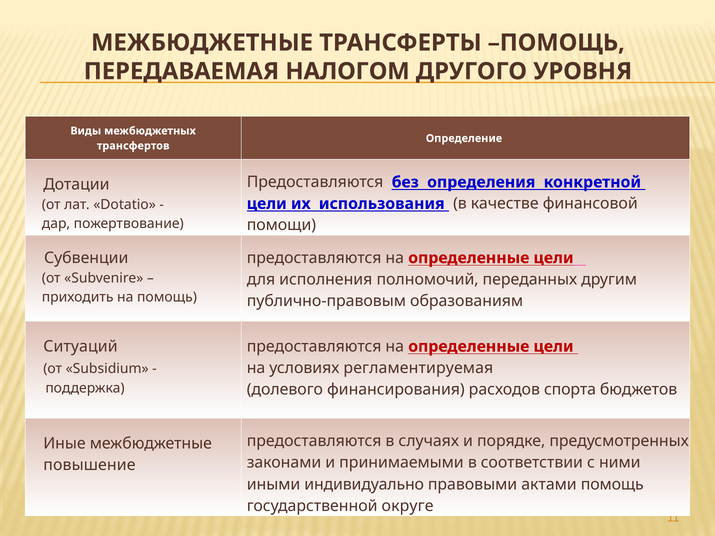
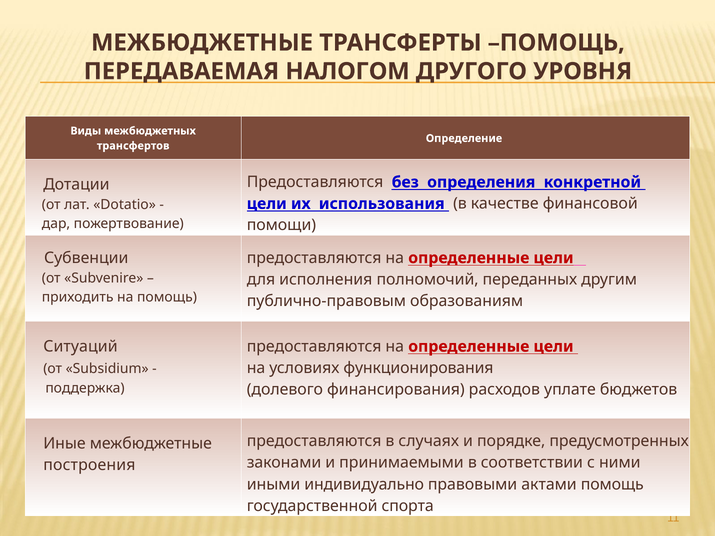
регламентируемая: регламентируемая -> функционирования
спорта: спорта -> уплате
повышение: повышение -> построения
округе: округе -> спорта
